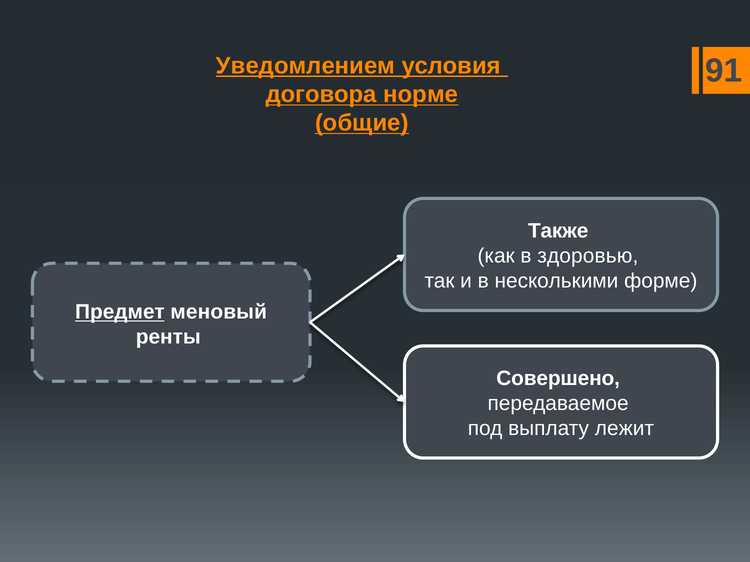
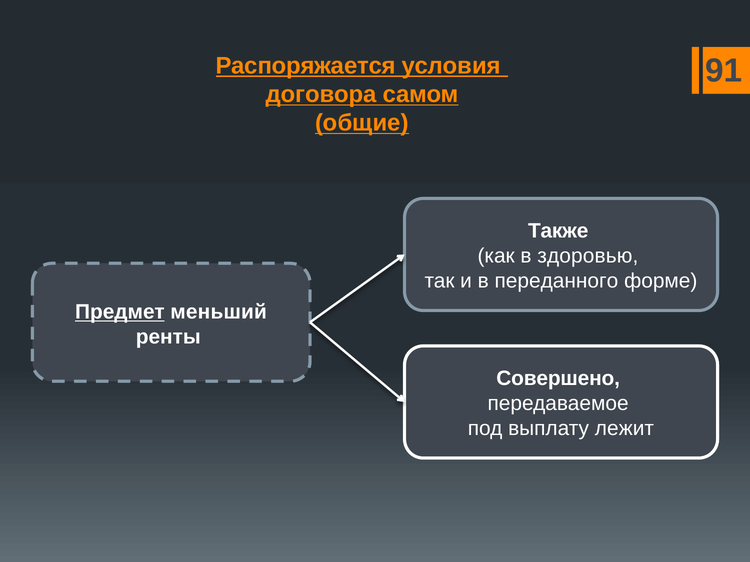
Уведомлением: Уведомлением -> Распоряжается
норме: норме -> самом
несколькими: несколькими -> переданного
меновый: меновый -> меньший
